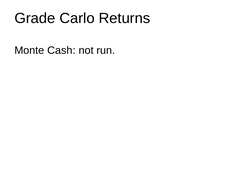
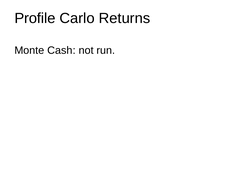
Grade: Grade -> Profile
